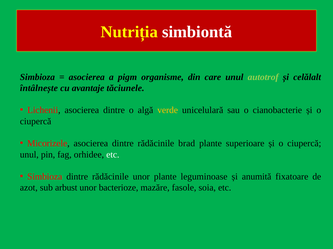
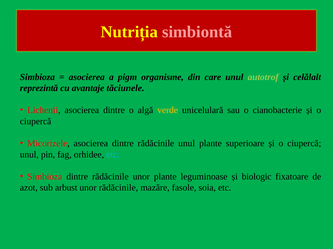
simbiontă colour: white -> pink
întâlnește: întâlnește -> reprezintă
rădăcinile brad: brad -> unul
etc at (113, 155) colour: white -> light blue
anumită: anumită -> biologic
unor bacterioze: bacterioze -> rădăcinile
